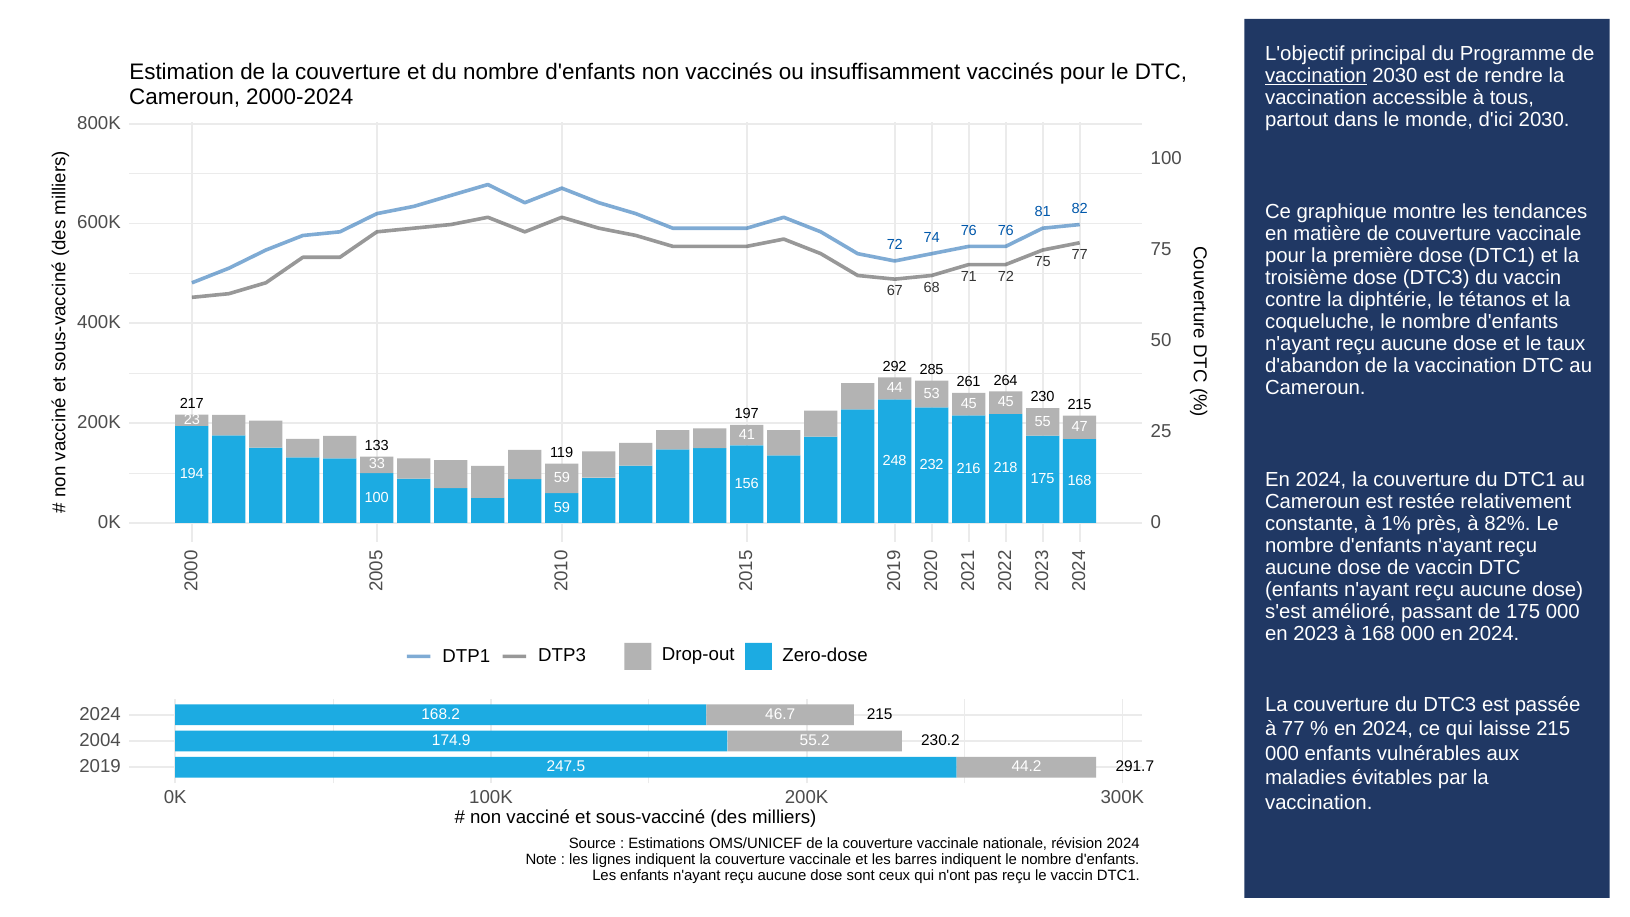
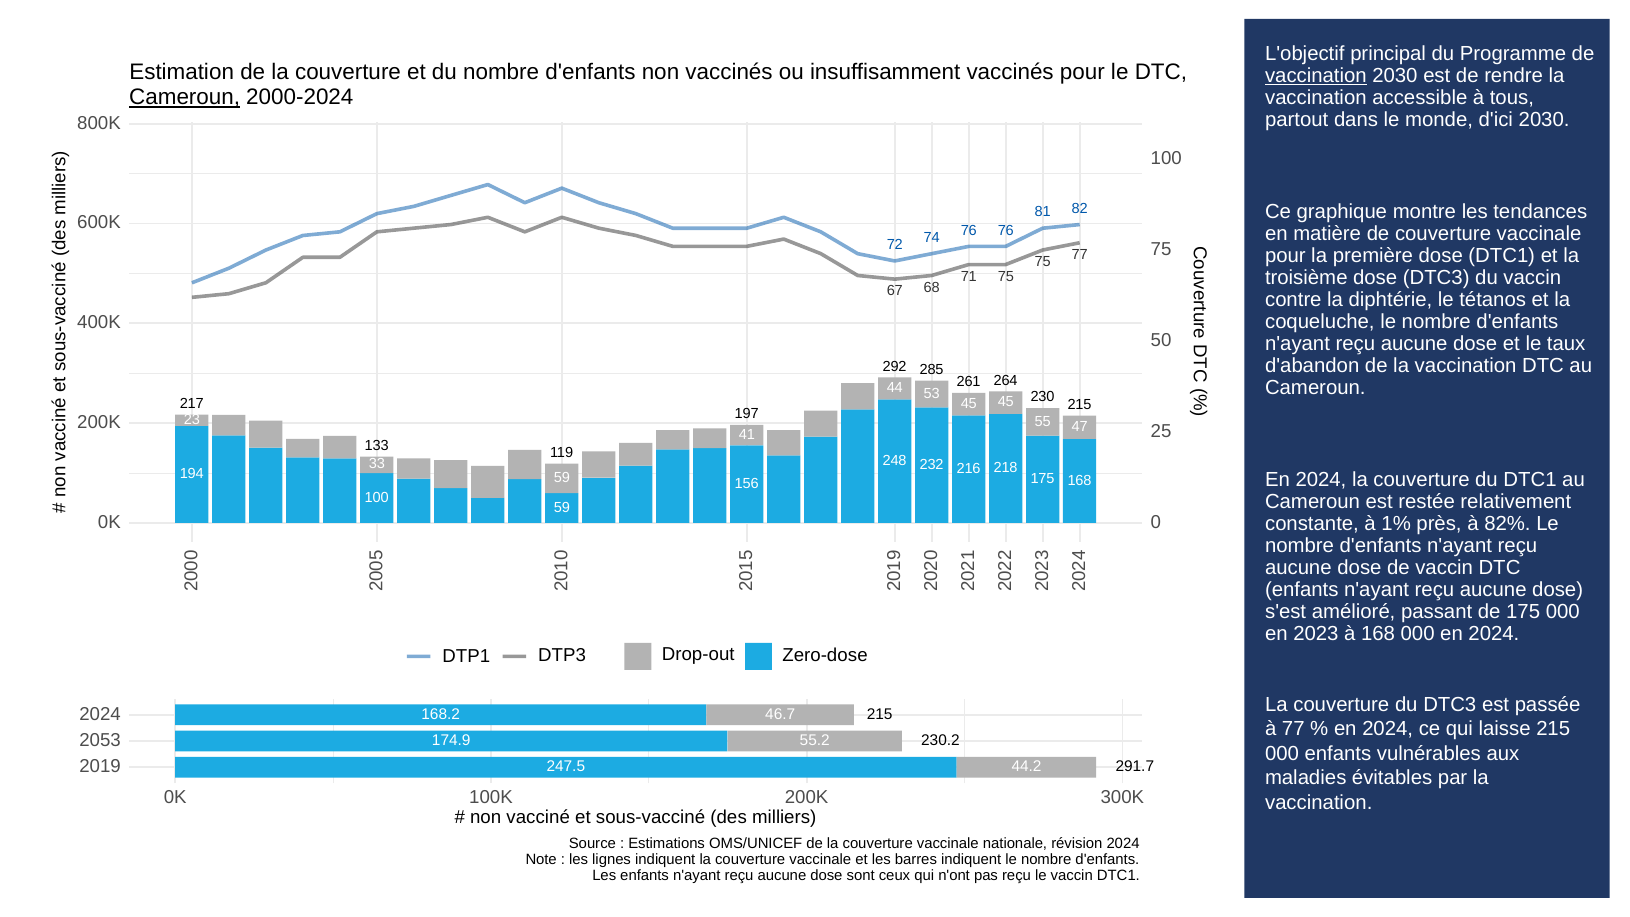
Cameroun at (185, 97) underline: none -> present
71 72: 72 -> 75
2004: 2004 -> 2053
